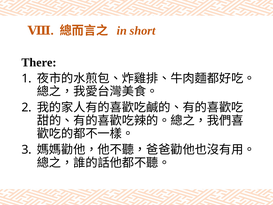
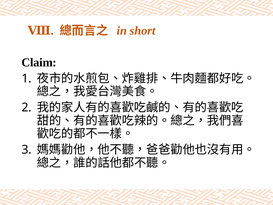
There: There -> Claim
